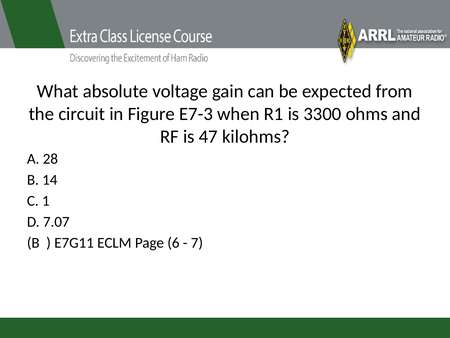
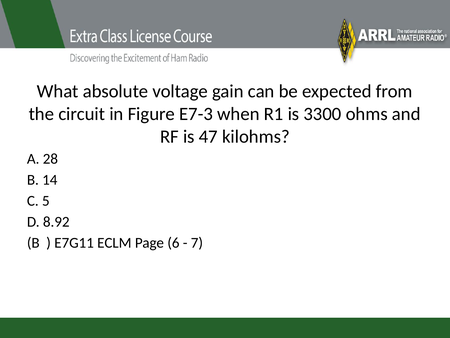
1: 1 -> 5
7.07: 7.07 -> 8.92
